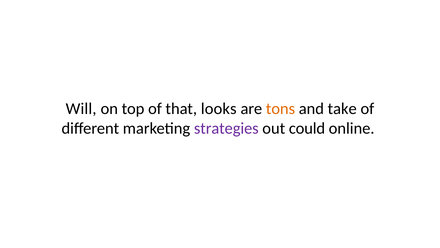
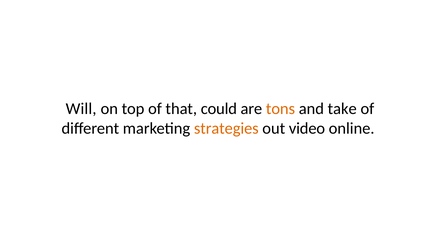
looks: looks -> could
strategies colour: purple -> orange
could: could -> video
